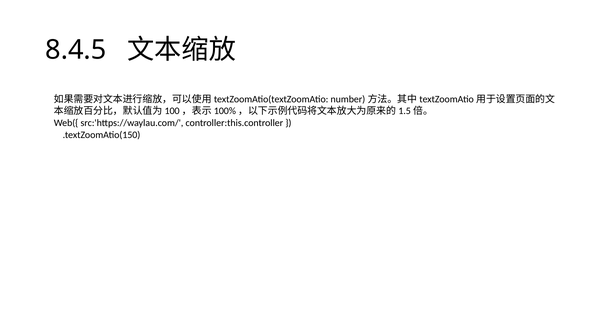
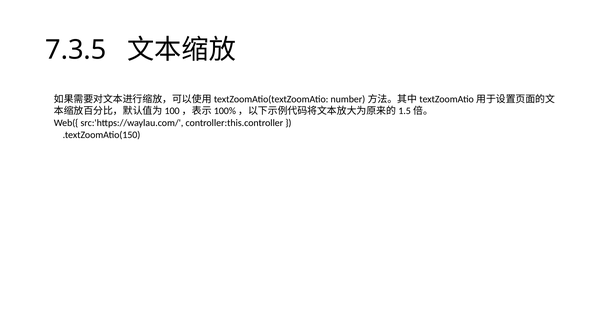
8.4.5: 8.4.5 -> 7.3.5
